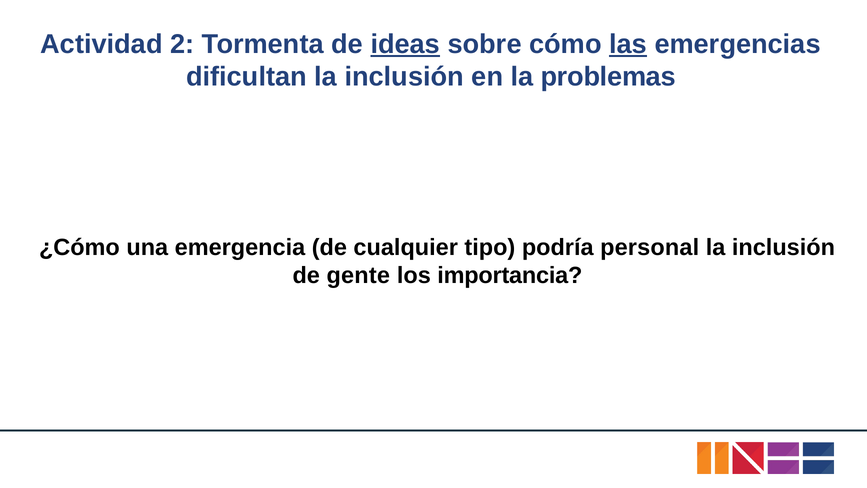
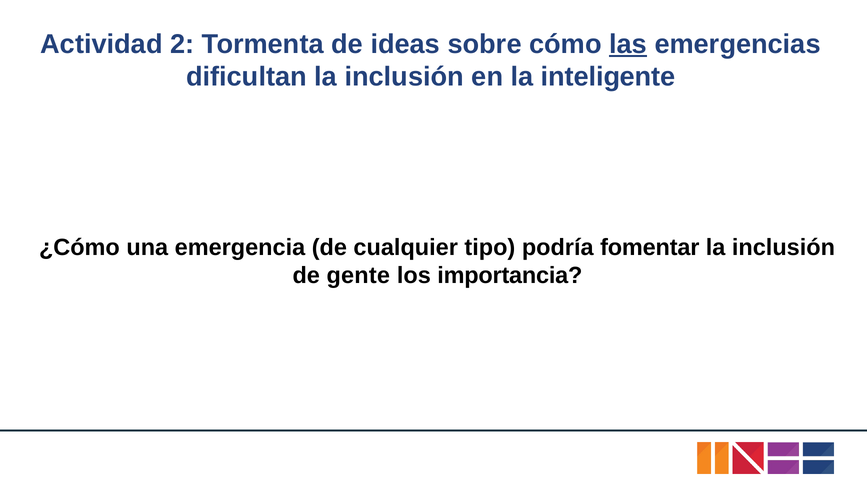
ideas underline: present -> none
problemas: problemas -> inteligente
personal: personal -> fomentar
